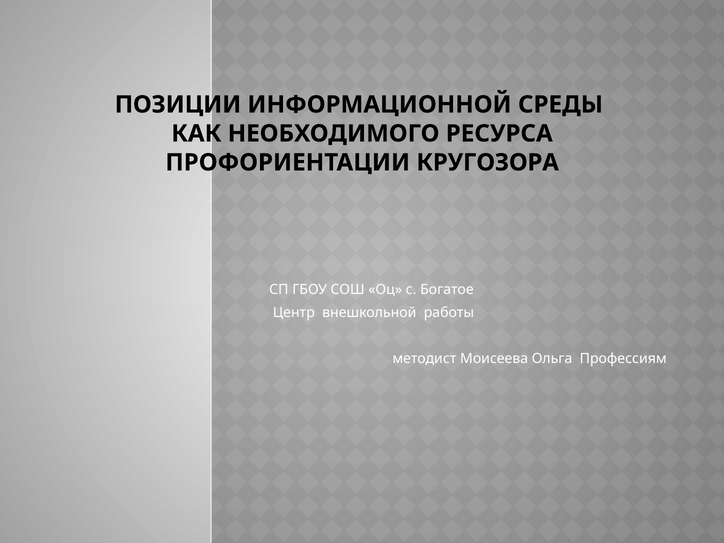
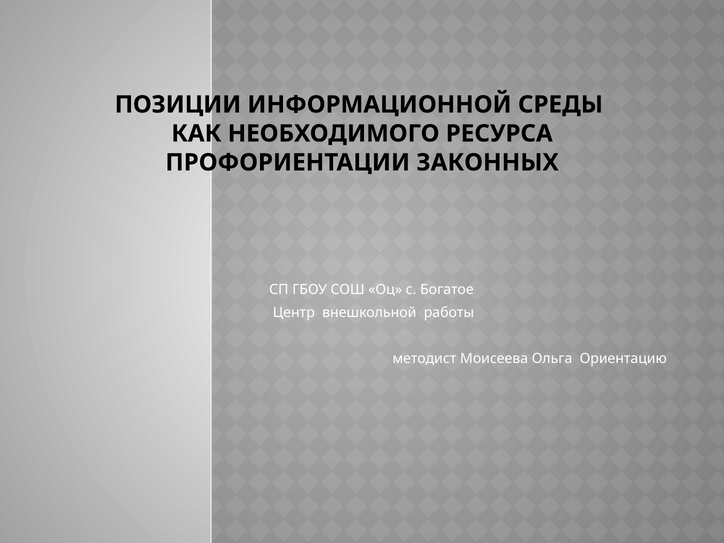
КРУГОЗОРА: КРУГОЗОРА -> ЗАКОННЫХ
Профессиям: Профессиям -> Ориентацию
